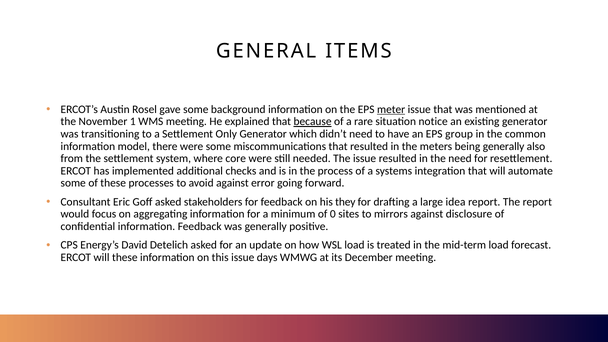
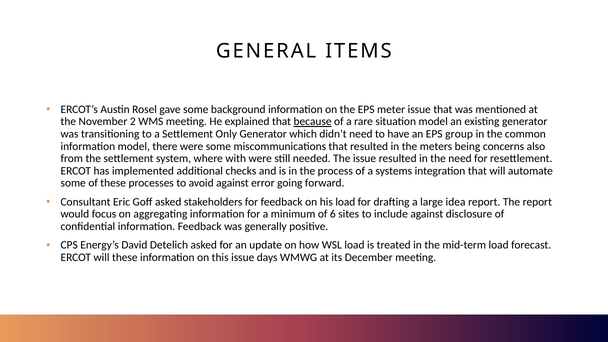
meter underline: present -> none
1: 1 -> 2
situation notice: notice -> model
being generally: generally -> concerns
core: core -> with
his they: they -> load
0: 0 -> 6
mirrors: mirrors -> include
